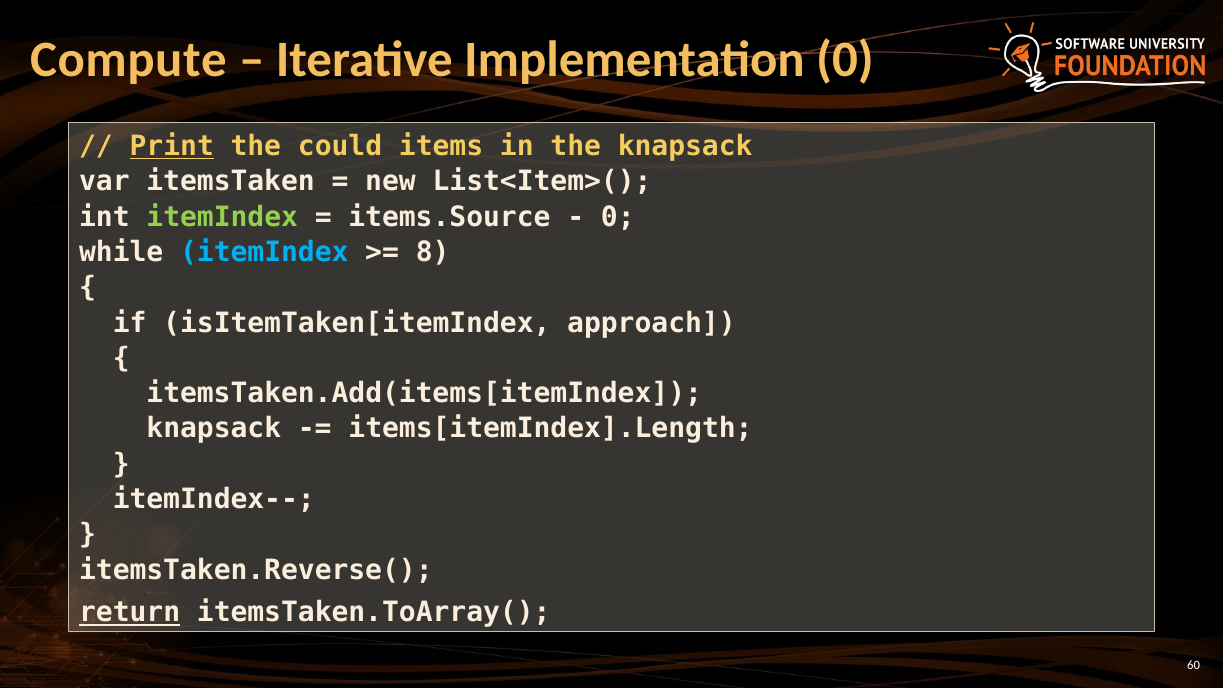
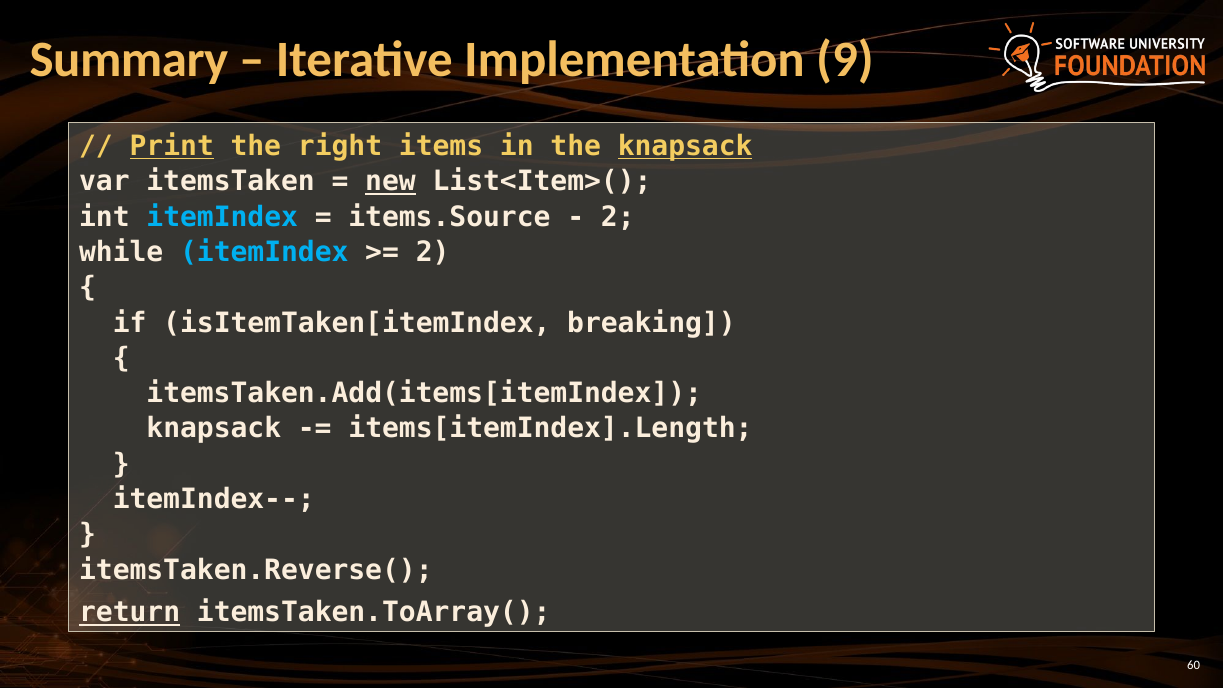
Compute: Compute -> Summary
Implementation 0: 0 -> 9
could: could -> right
knapsack at (685, 146) underline: none -> present
new underline: none -> present
itemIndex at (222, 217) colour: light green -> light blue
0 at (618, 217): 0 -> 2
8 at (433, 252): 8 -> 2
approach: approach -> breaking
